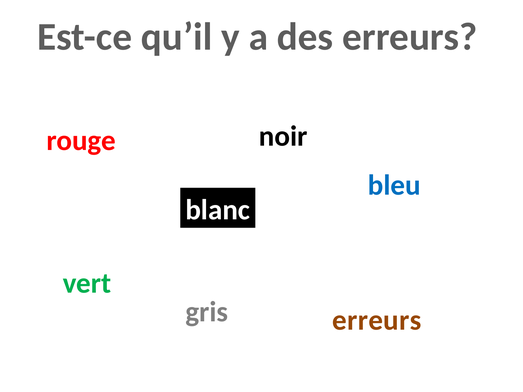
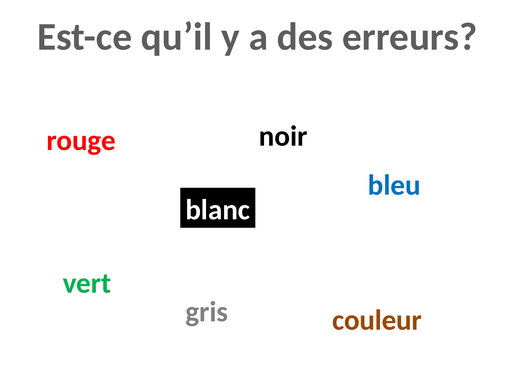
erreurs at (377, 320): erreurs -> couleur
